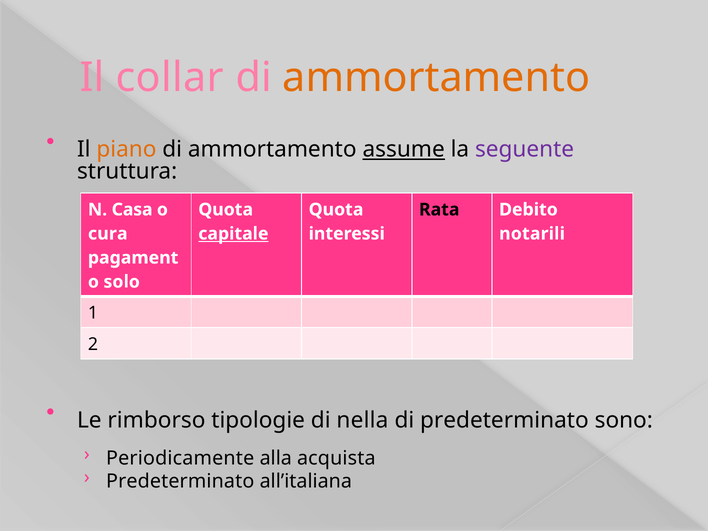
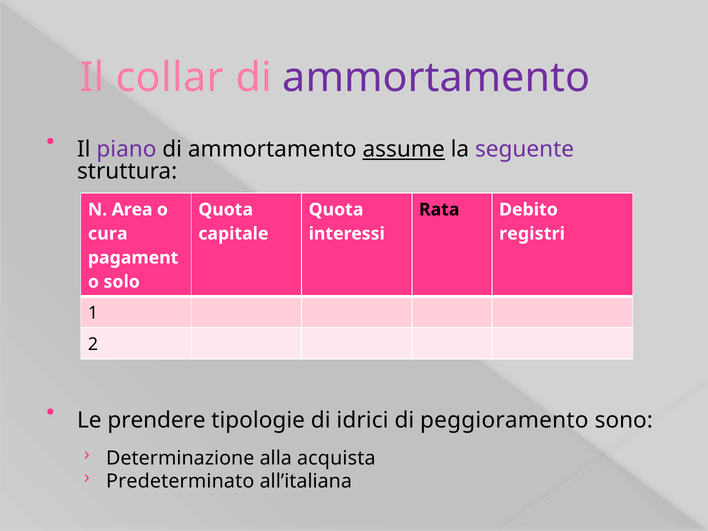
ammortamento at (436, 78) colour: orange -> purple
piano colour: orange -> purple
Casa: Casa -> Area
capitale underline: present -> none
notarili: notarili -> registri
rimborso: rimborso -> prendere
nella: nella -> idrici
di predeterminato: predeterminato -> peggioramento
Periodicamente: Periodicamente -> Determinazione
